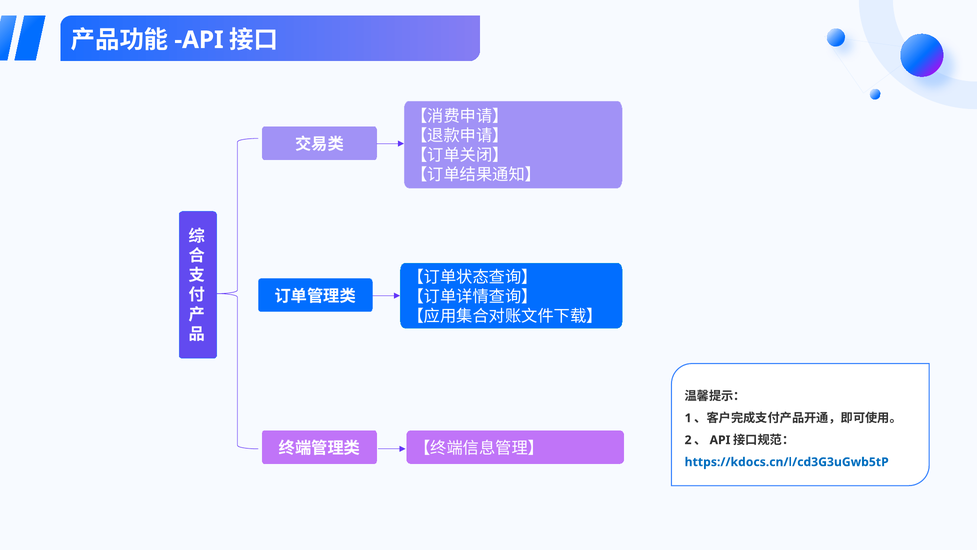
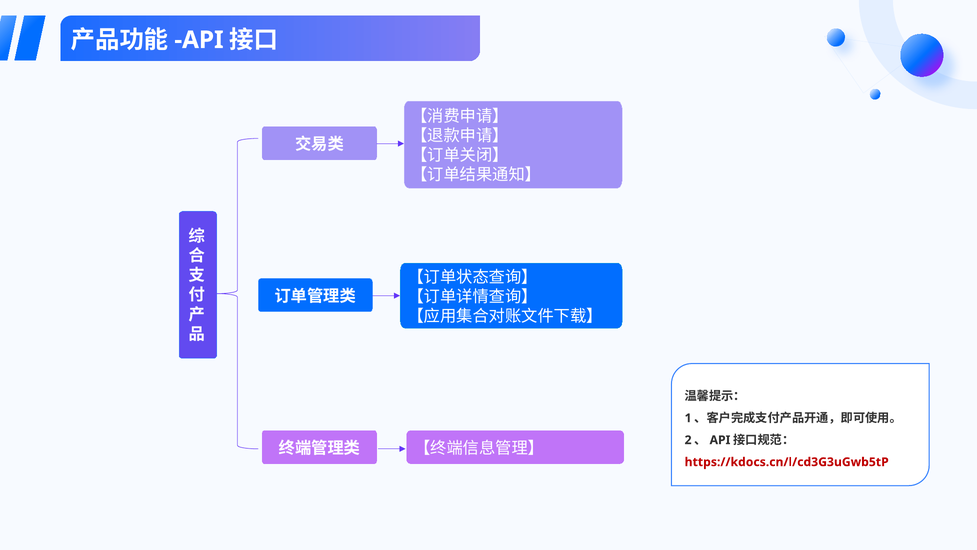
https://kdocs.cn/l/cd3G3uGwb5tP colour: blue -> red
